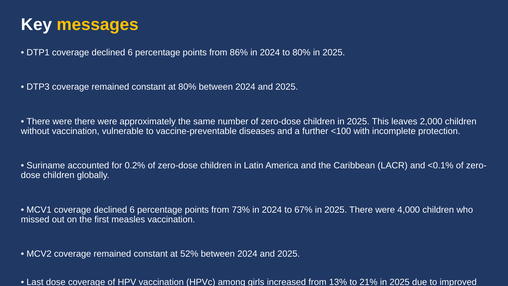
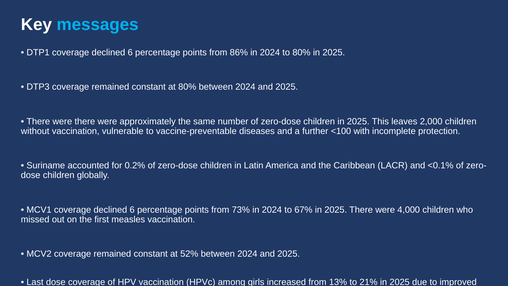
messages colour: yellow -> light blue
